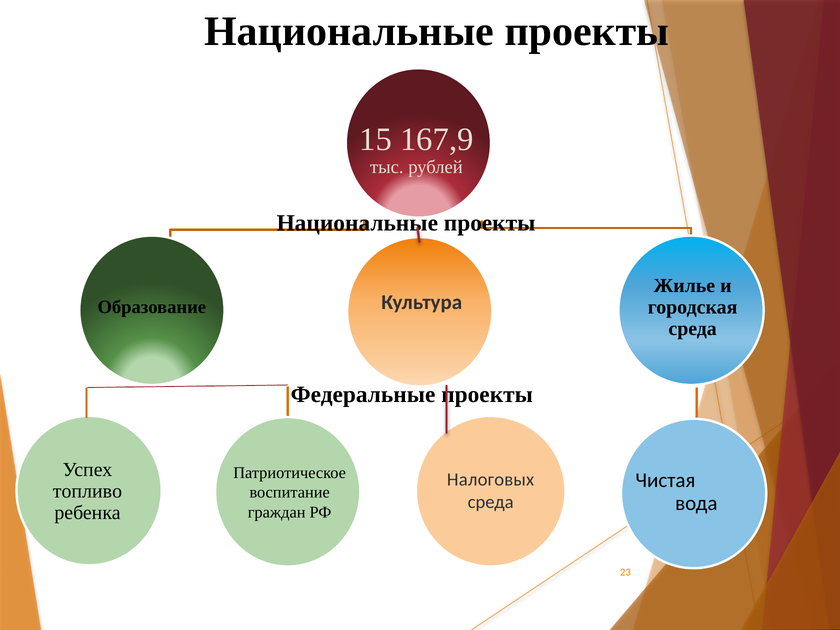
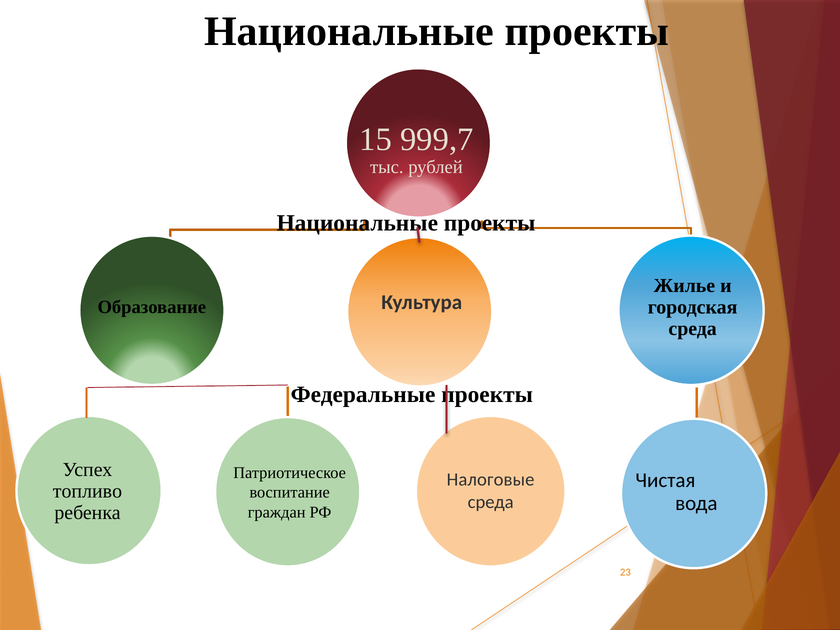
167,9: 167,9 -> 999,7
Налоговых: Налоговых -> Налоговые
